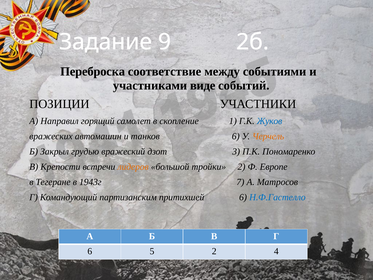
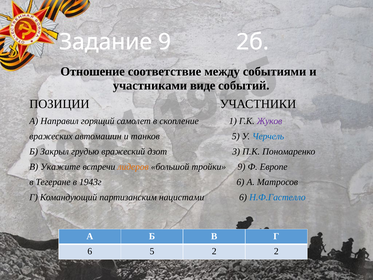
Переброска: Переброска -> Отношение
Жуков colour: blue -> purple
танков 6: 6 -> 5
Черчель colour: orange -> blue
Крепости: Крепости -> Укажите
тройки 2: 2 -> 9
1943г 7: 7 -> 6
притихшей: притихшей -> нацистами
2 4: 4 -> 2
